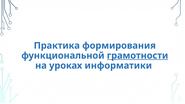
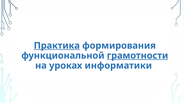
Практика underline: none -> present
